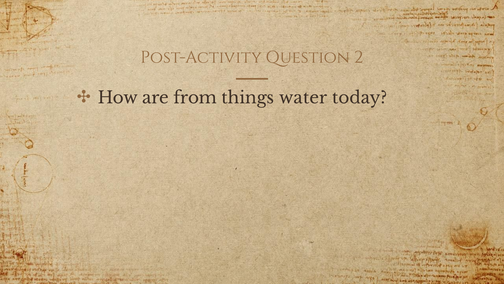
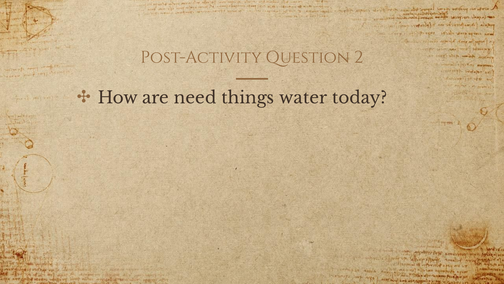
from: from -> need
